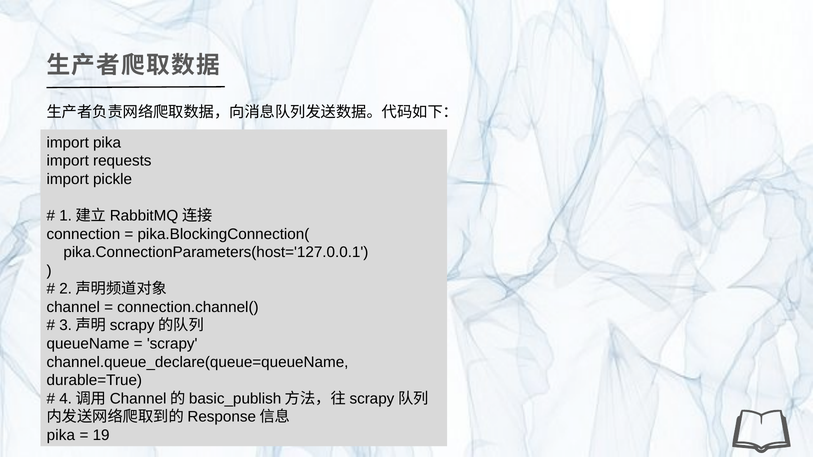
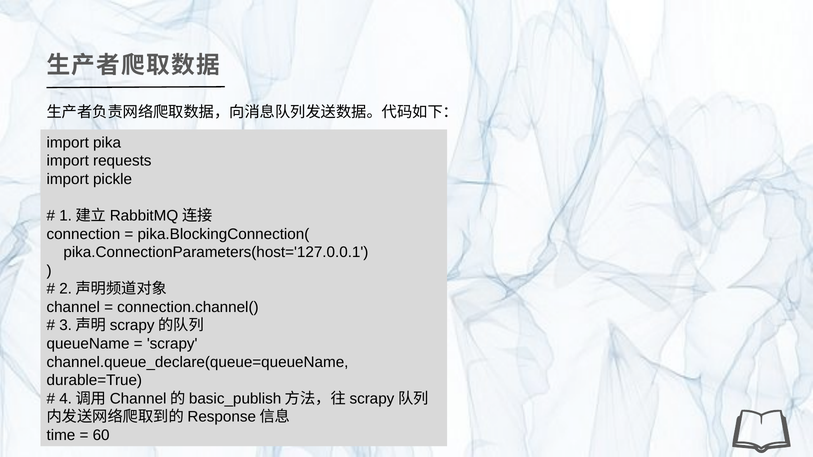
pika at (61, 435): pika -> time
19: 19 -> 60
